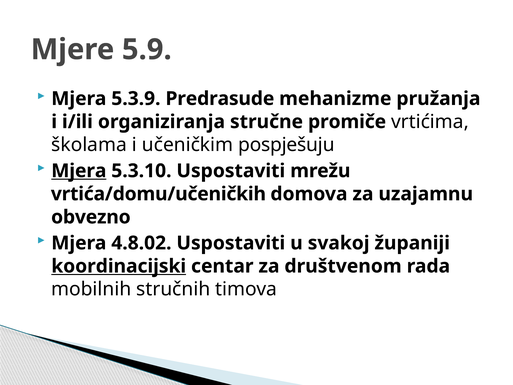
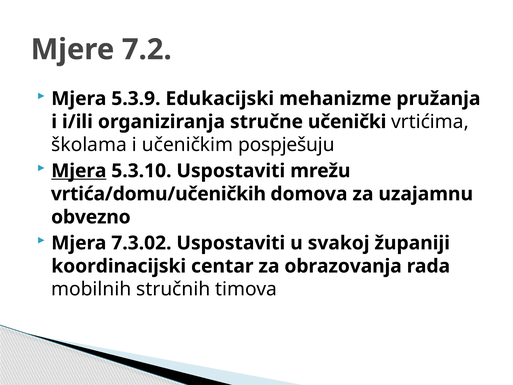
5.9: 5.9 -> 7.2
Predrasude: Predrasude -> Edukacijski
promiče: promiče -> učenički
4.8.02: 4.8.02 -> 7.3.02
koordinacijski underline: present -> none
društvenom: društvenom -> obrazovanja
